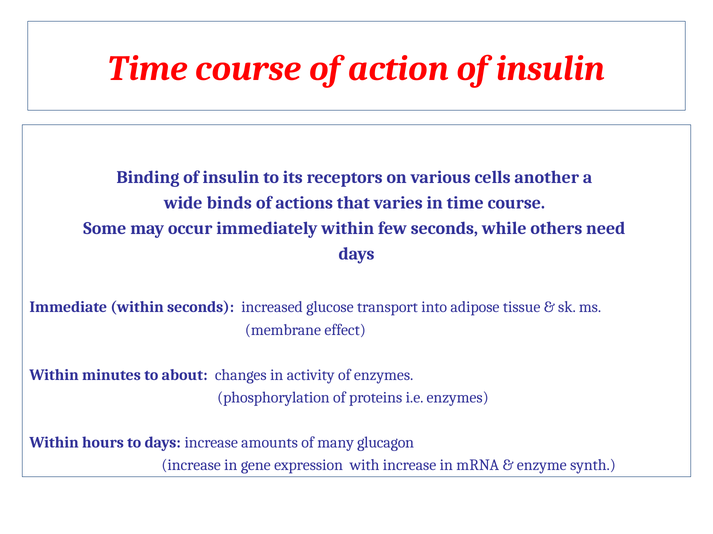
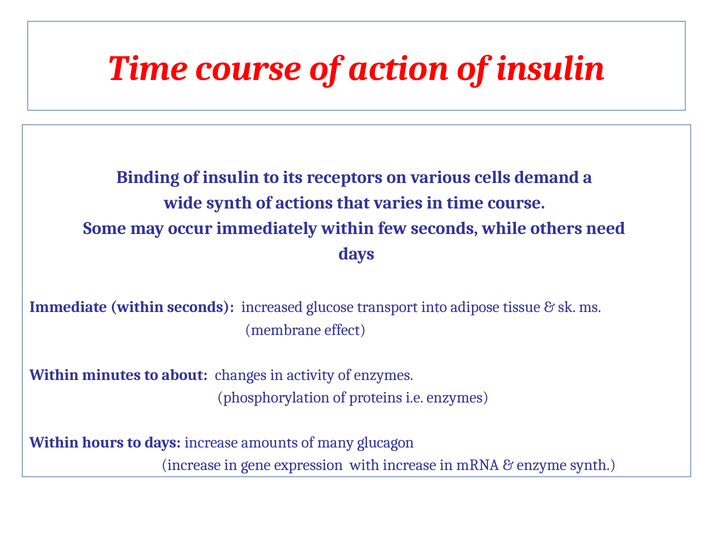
another: another -> demand
wide binds: binds -> synth
